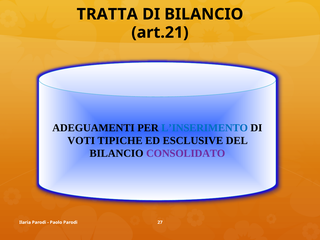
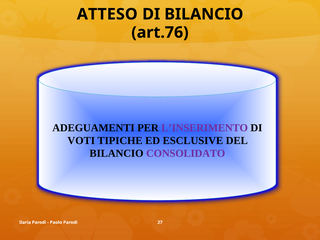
TRATTA: TRATTA -> ATTESO
art.21: art.21 -> art.76
L’INSERIMENTO colour: blue -> purple
